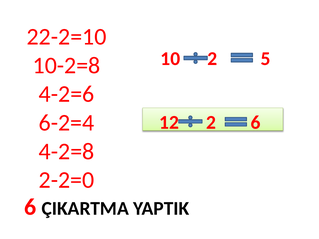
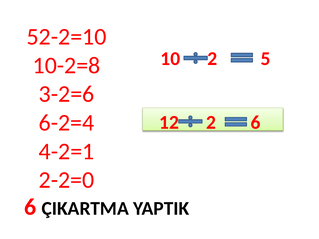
22-2=10: 22-2=10 -> 52-2=10
4-2=6: 4-2=6 -> 3-2=6
4-2=8: 4-2=8 -> 4-2=1
